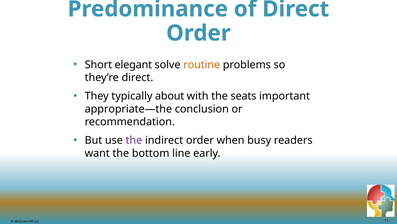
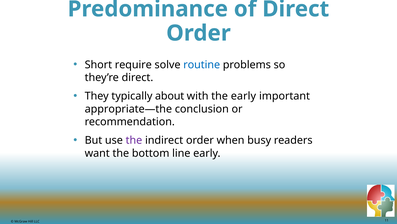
elegant: elegant -> require
routine colour: orange -> blue
the seats: seats -> early
